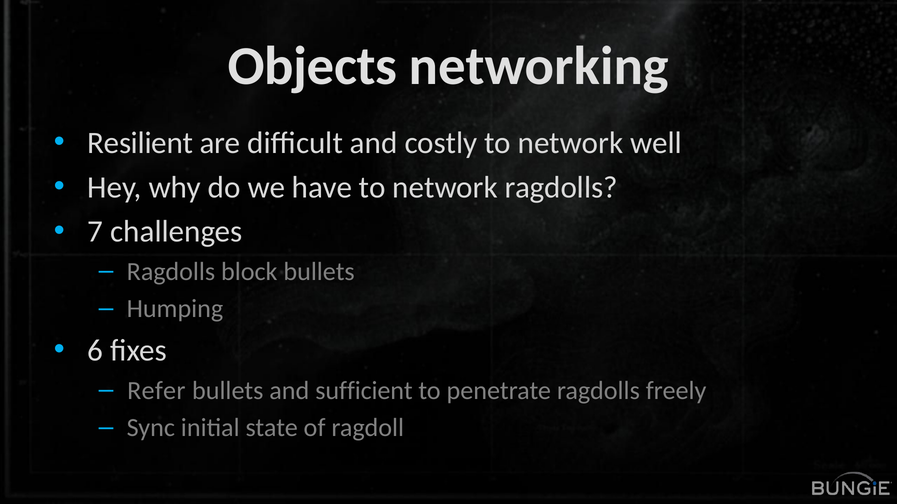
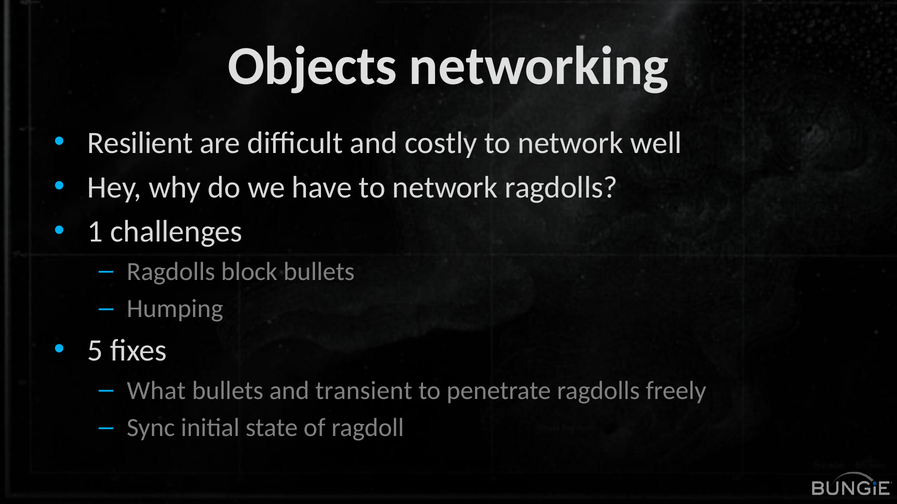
7: 7 -> 1
6: 6 -> 5
Refer: Refer -> What
sufficient: sufficient -> transient
